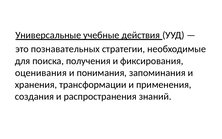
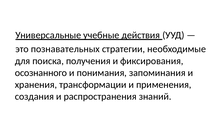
оценивания: оценивания -> осознанного
